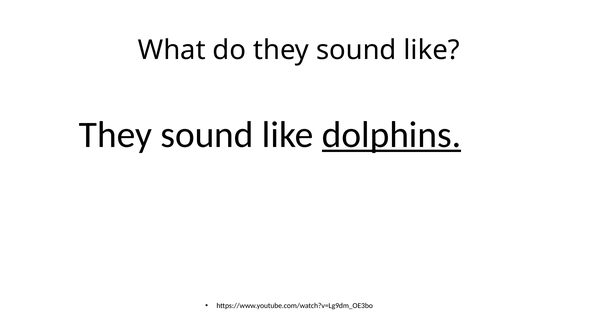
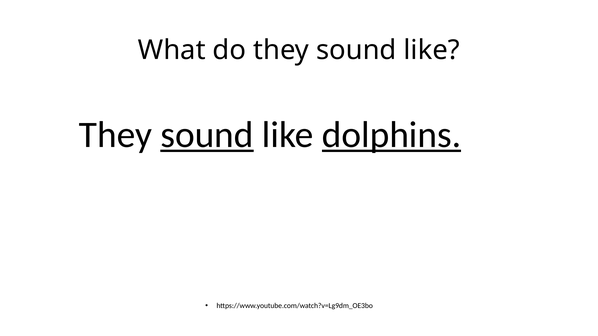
sound at (207, 135) underline: none -> present
